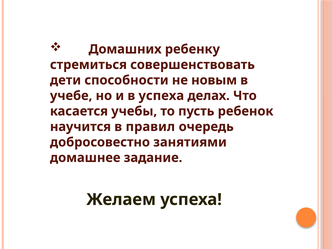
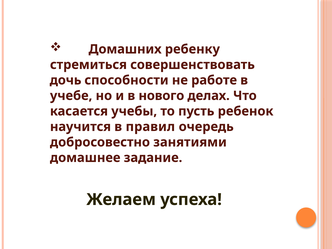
дети: дети -> дочь
новым: новым -> работе
в успеха: успеха -> нового
